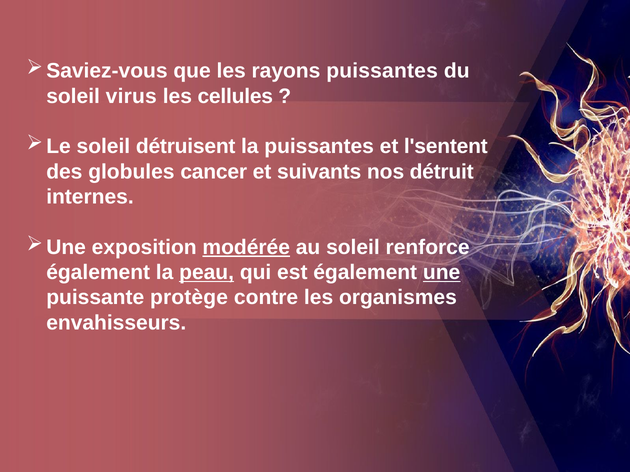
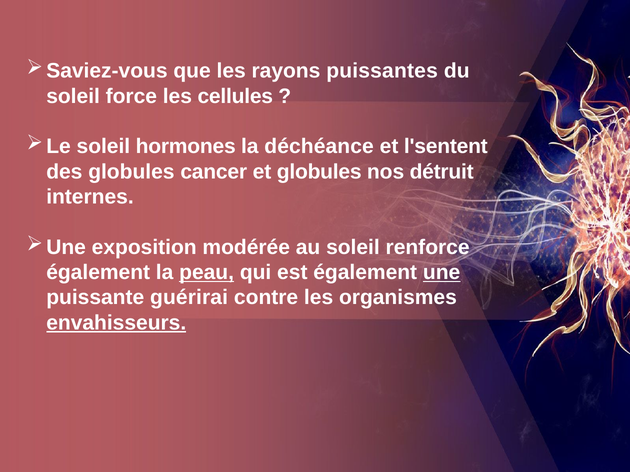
virus: virus -> force
détruisent: détruisent -> hormones
la puissantes: puissantes -> déchéance
et suivants: suivants -> globules
modérée underline: present -> none
protège: protège -> guérirai
envahisseurs underline: none -> present
